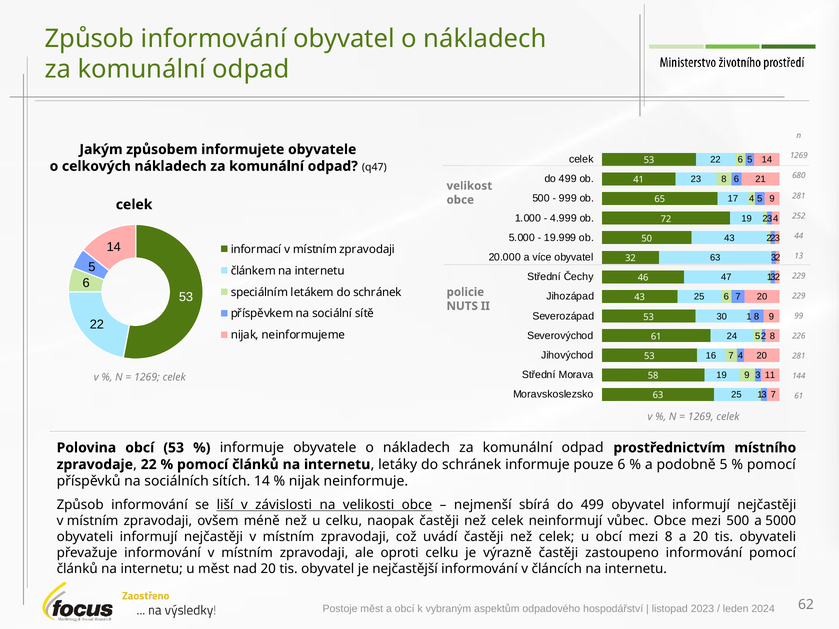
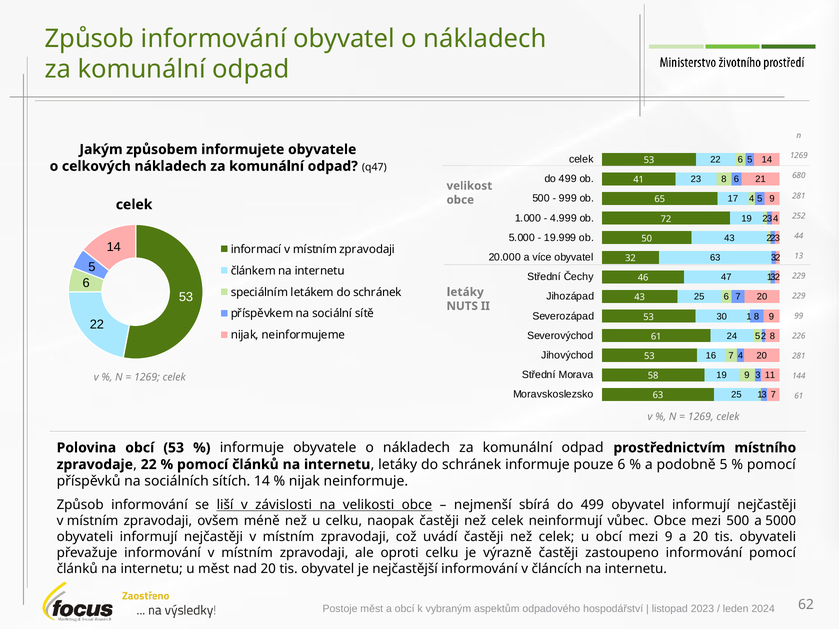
policie at (465, 292): policie -> letáky
mezi 8: 8 -> 9
